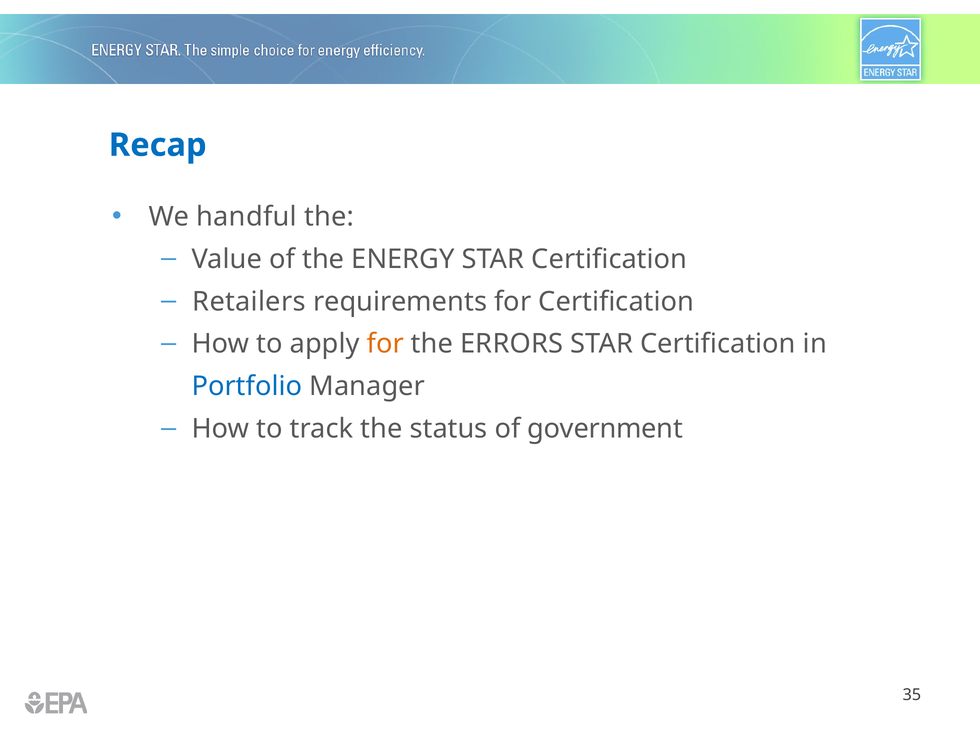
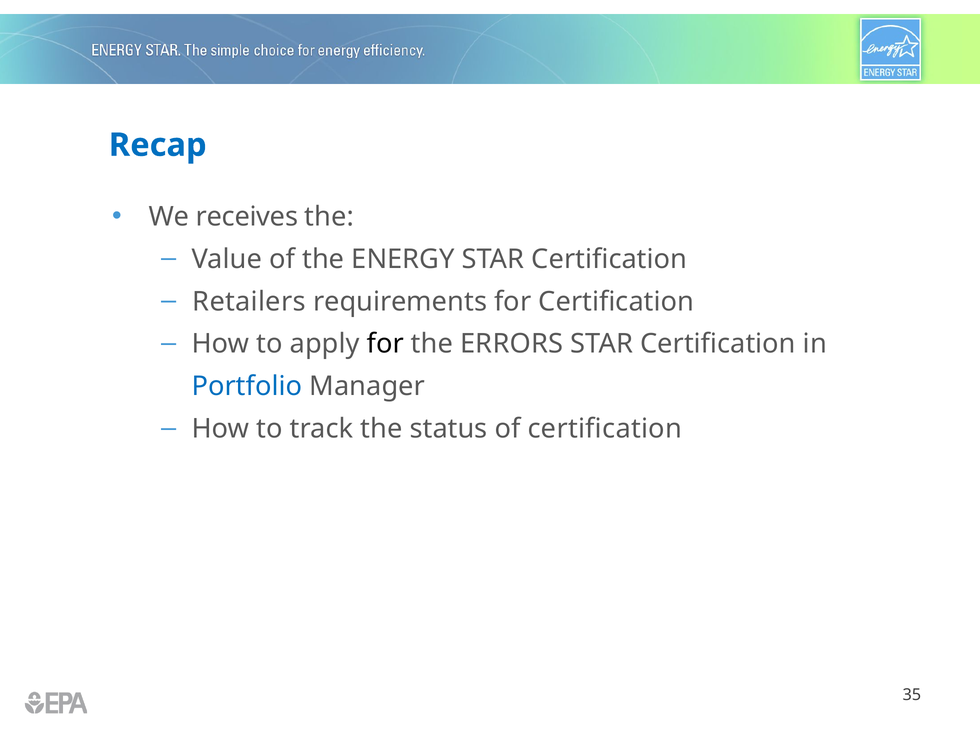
handful: handful -> receives
for at (385, 344) colour: orange -> black
of government: government -> certification
